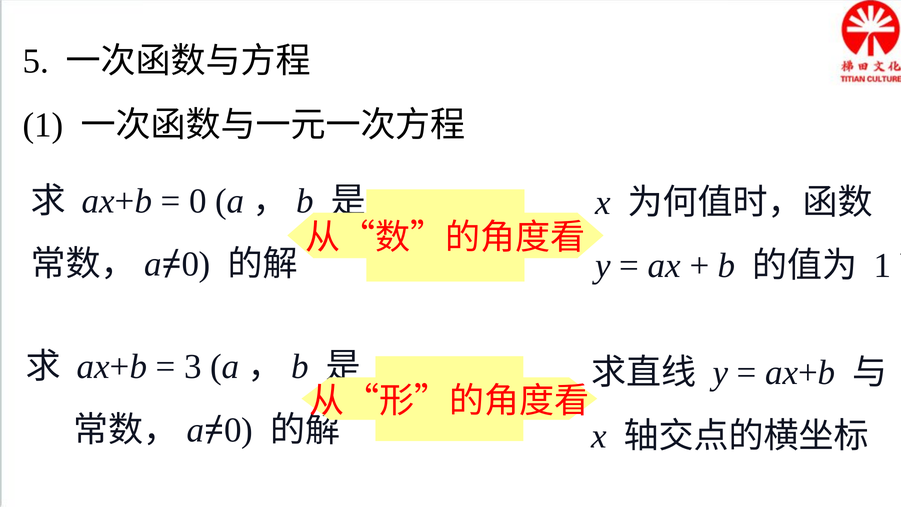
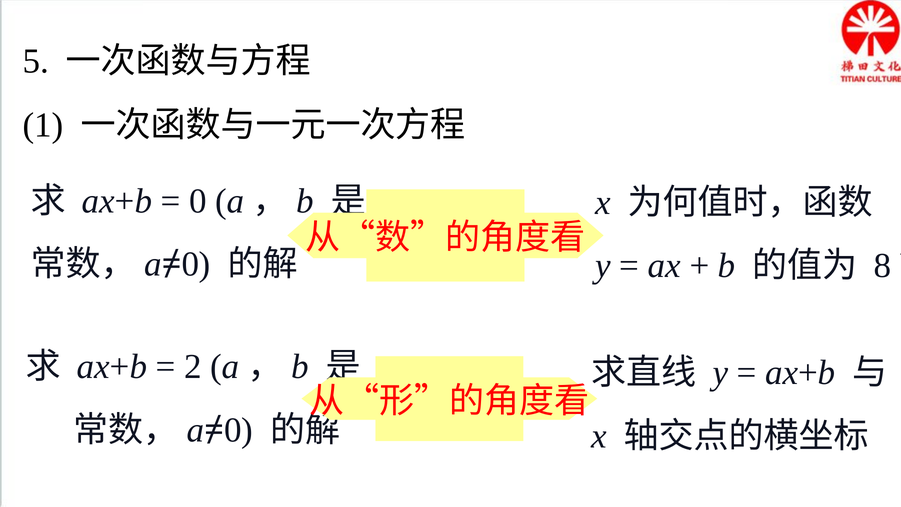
1 at (882, 266): 1 -> 8
3: 3 -> 2
